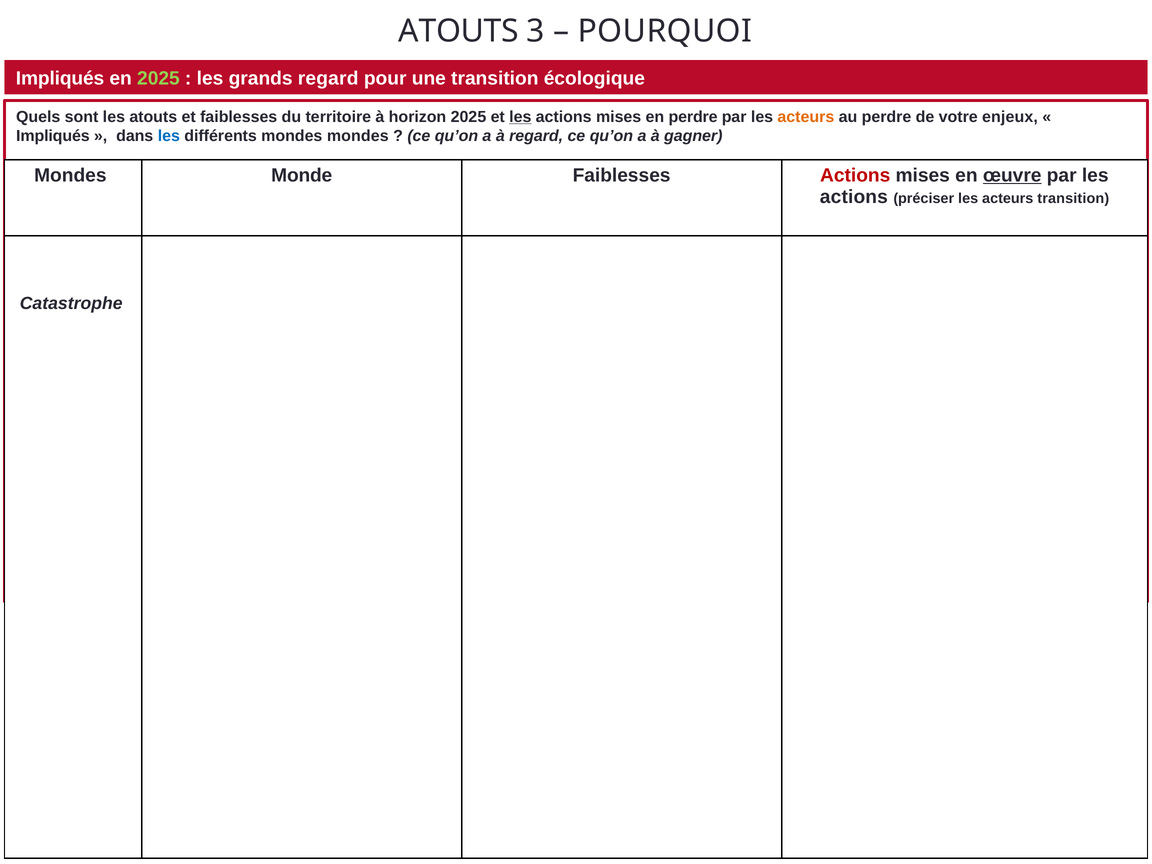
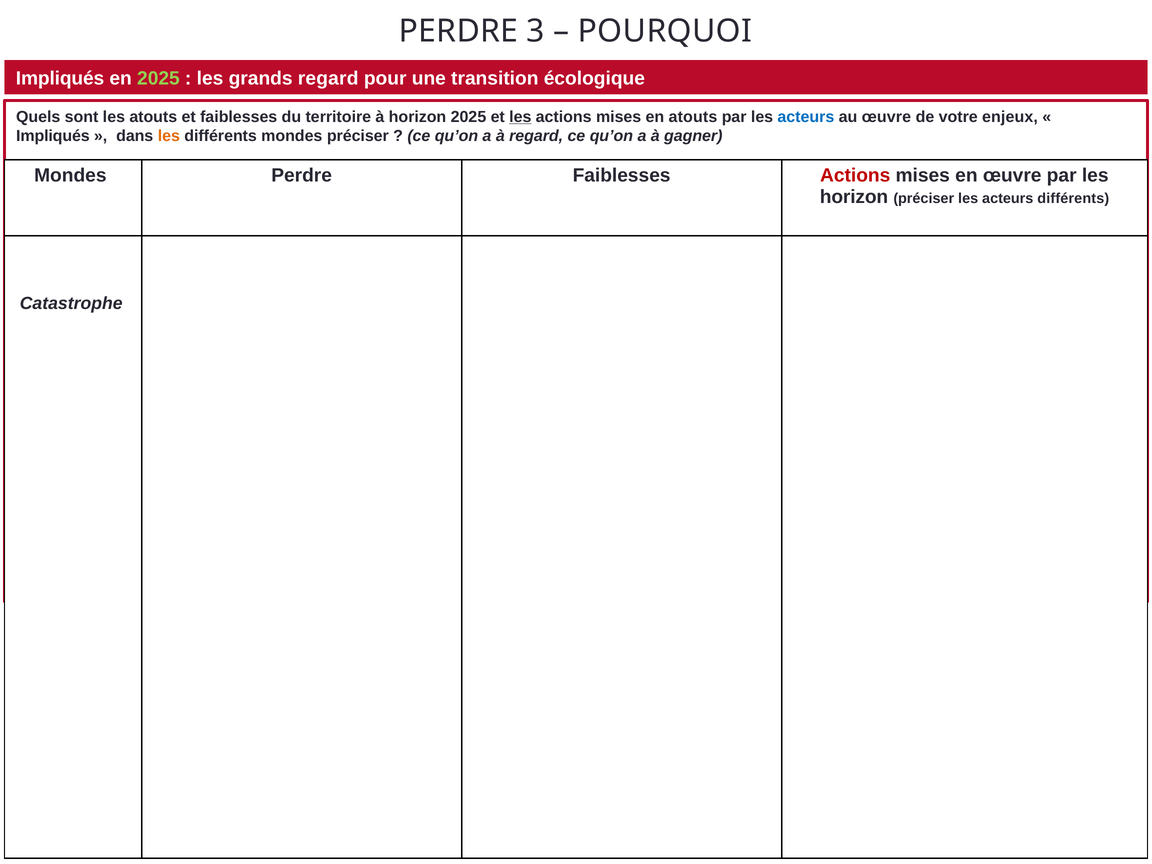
ATOUTS at (459, 31): ATOUTS -> PERDRE
en perdre: perdre -> atouts
acteurs at (806, 117) colour: orange -> blue
au perdre: perdre -> œuvre
les at (169, 136) colour: blue -> orange
mondes mondes: mondes -> préciser
Mondes Monde: Monde -> Perdre
œuvre at (1012, 175) underline: present -> none
actions at (854, 197): actions -> horizon
acteurs transition: transition -> différents
